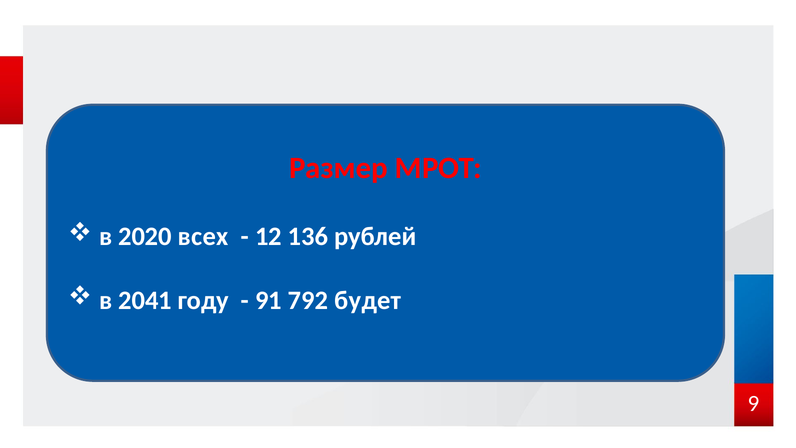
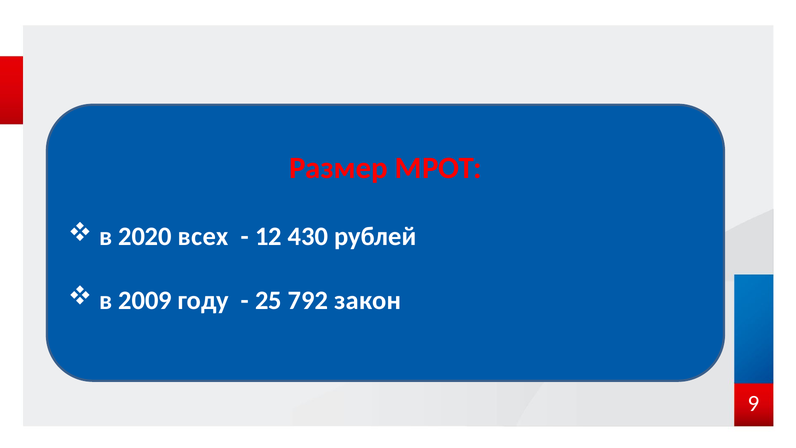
136: 136 -> 430
2041: 2041 -> 2009
91: 91 -> 25
будет: будет -> закон
